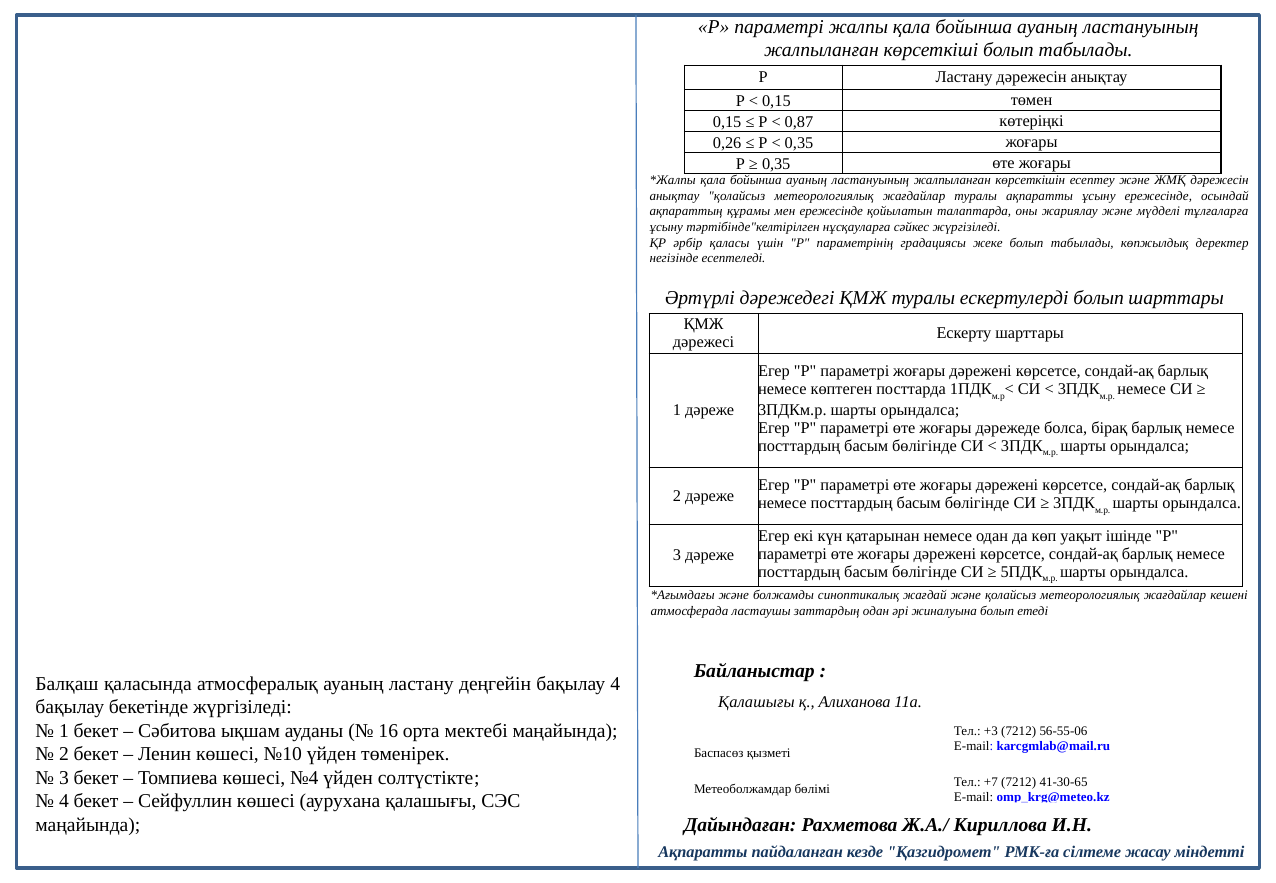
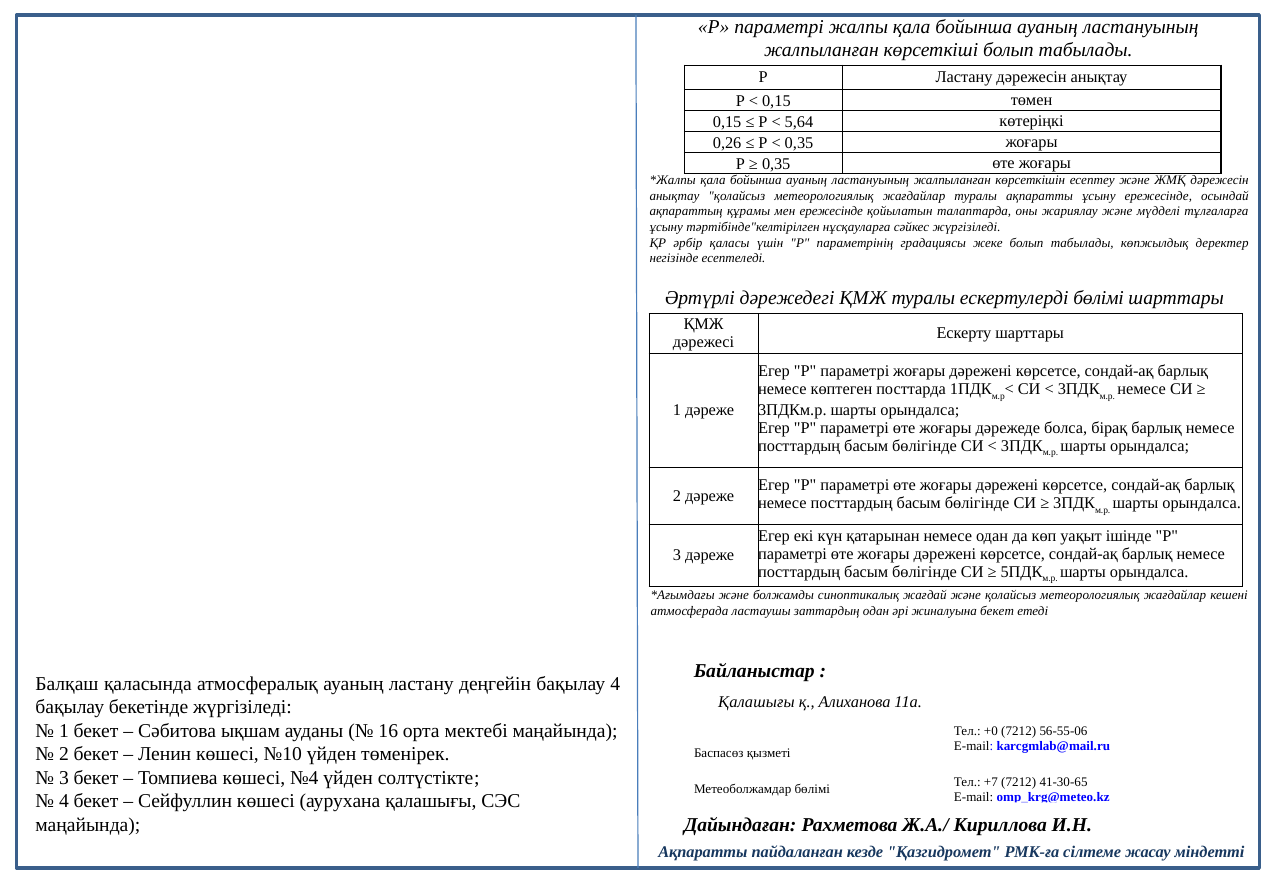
0,87: 0,87 -> 5,64
ескертулерді болып: болып -> бөлімі
жиналуына болып: болып -> бекет
+3: +3 -> +0
